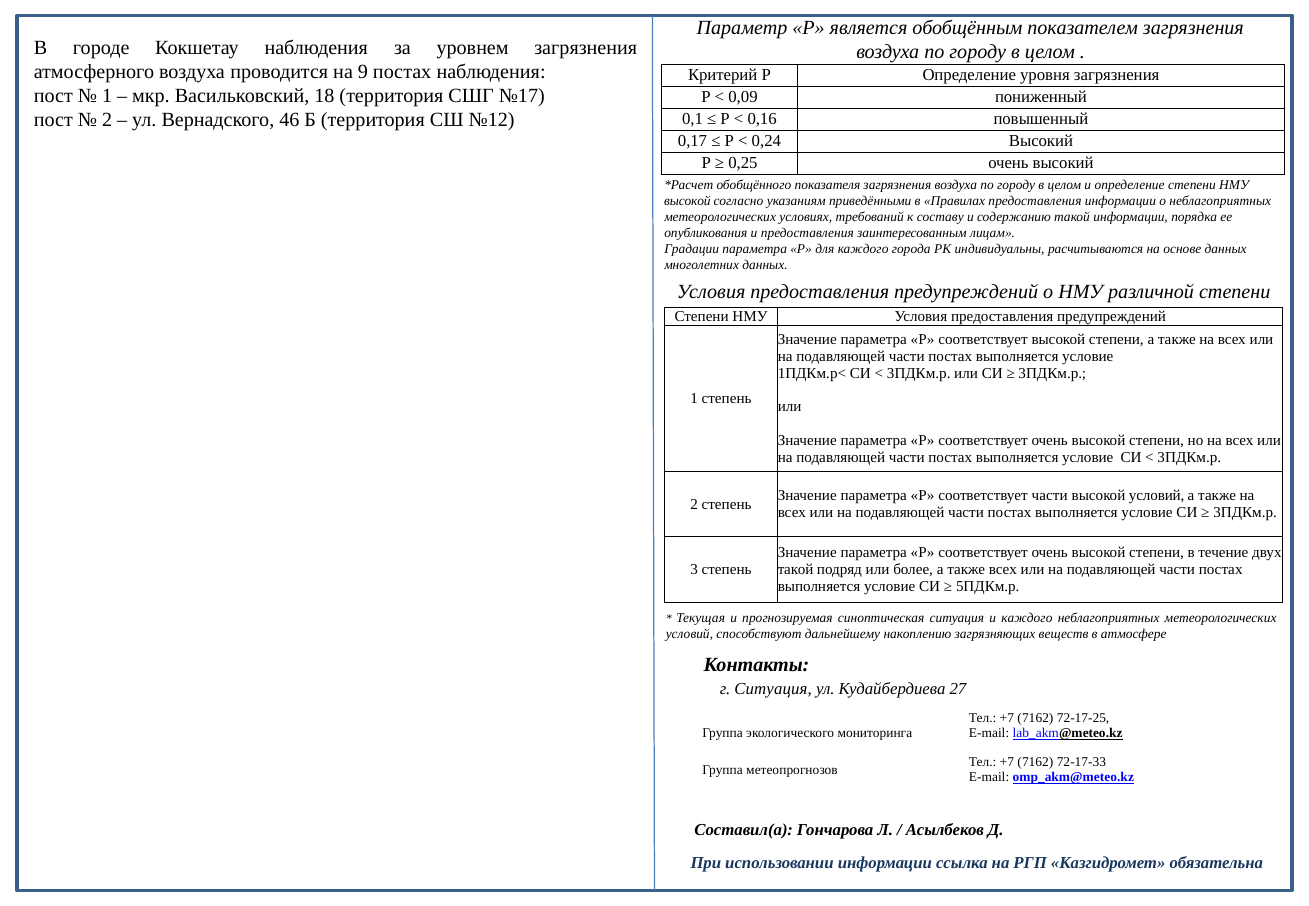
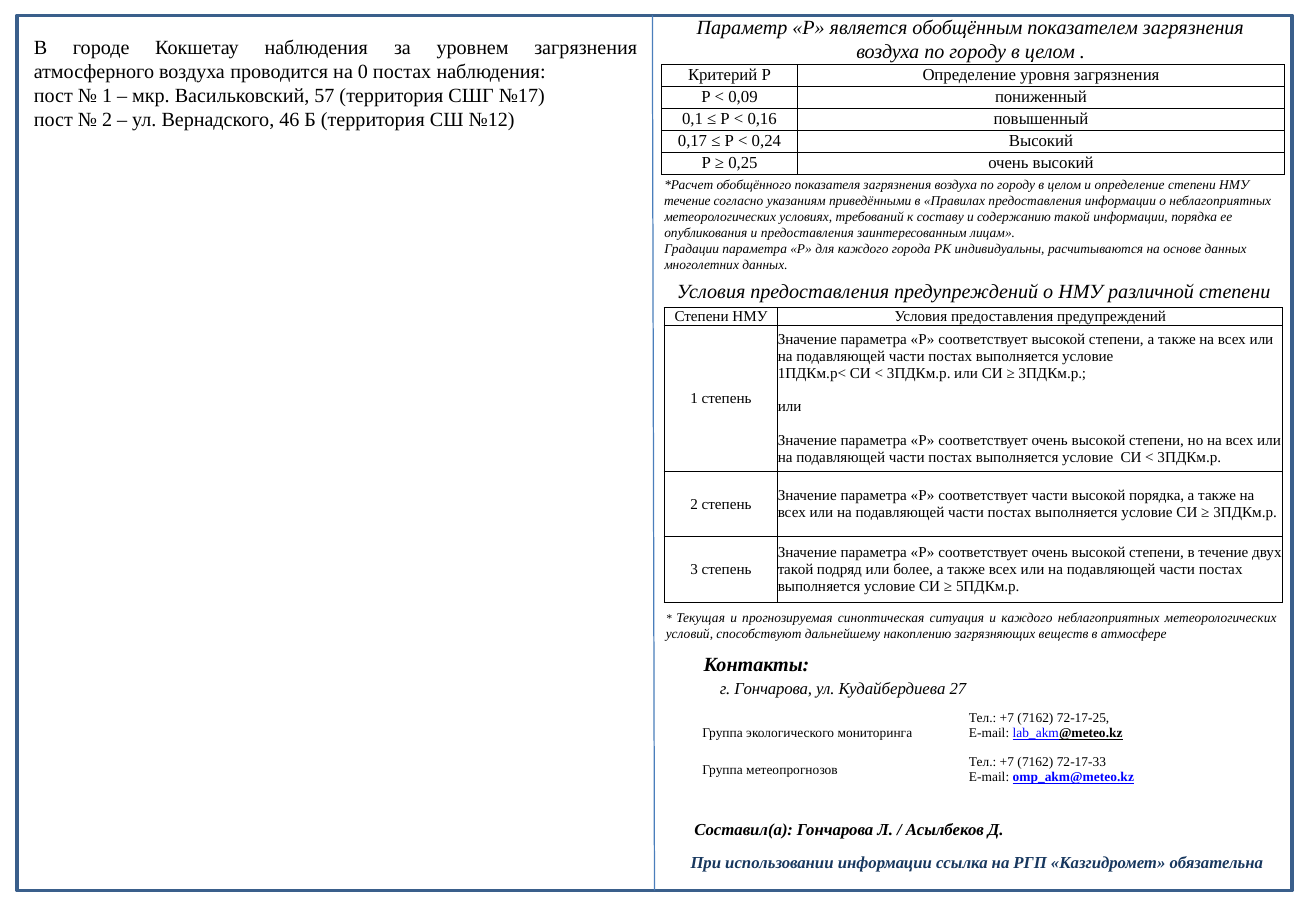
9: 9 -> 0
18: 18 -> 57
высокой at (687, 201): высокой -> течение
высокой условий: условий -> порядка
г Ситуация: Ситуация -> Гончарова
